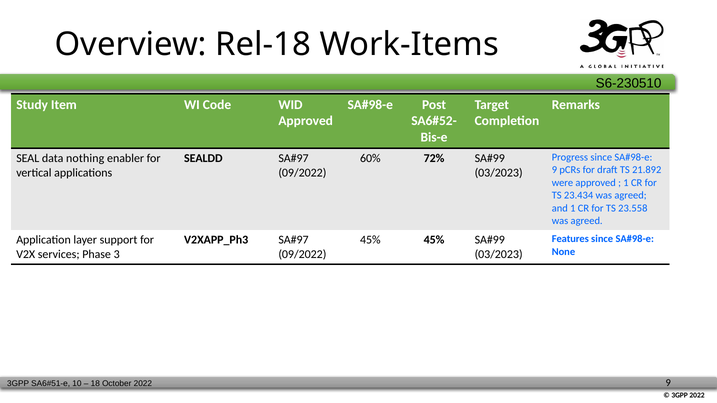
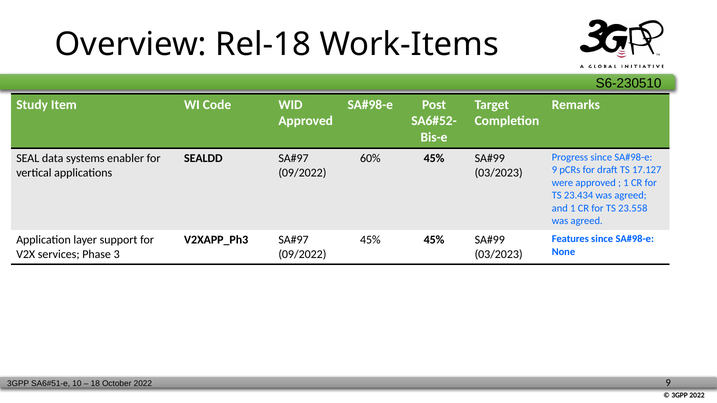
nothing: nothing -> systems
60% 72%: 72% -> 45%
21.892: 21.892 -> 17.127
